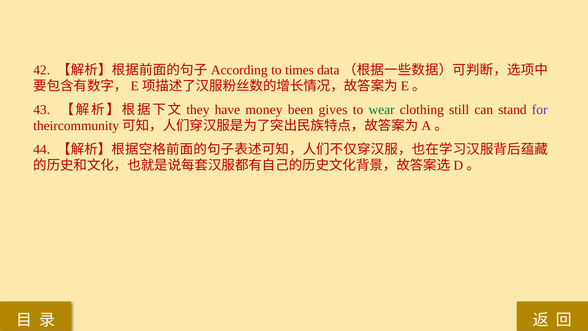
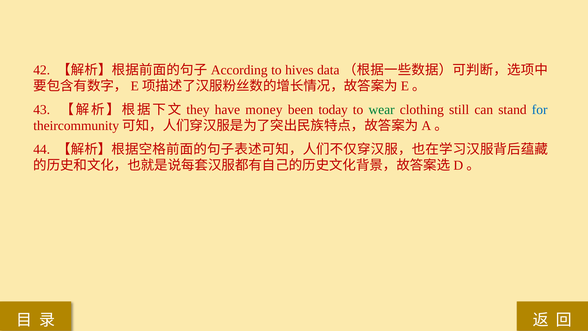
times: times -> hives
gives: gives -> today
for colour: purple -> blue
